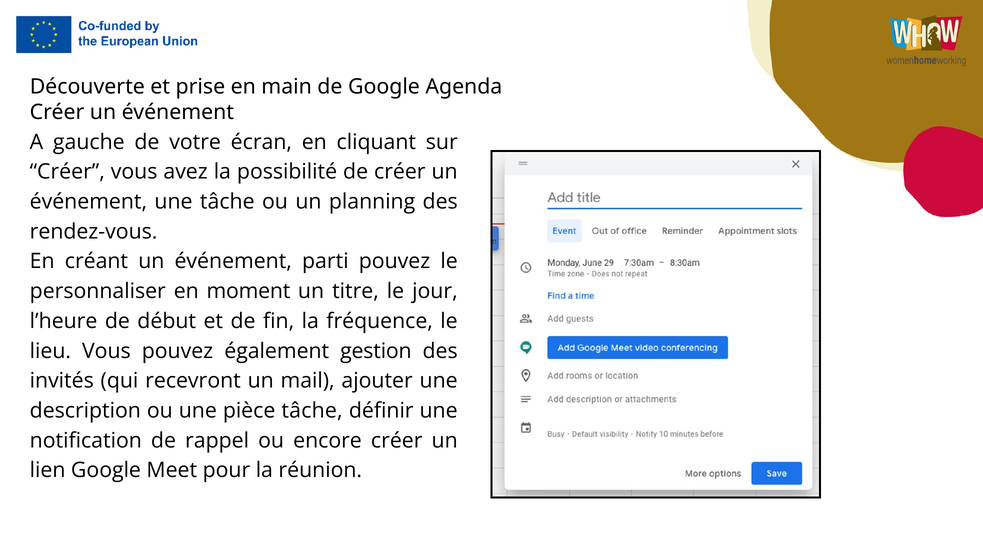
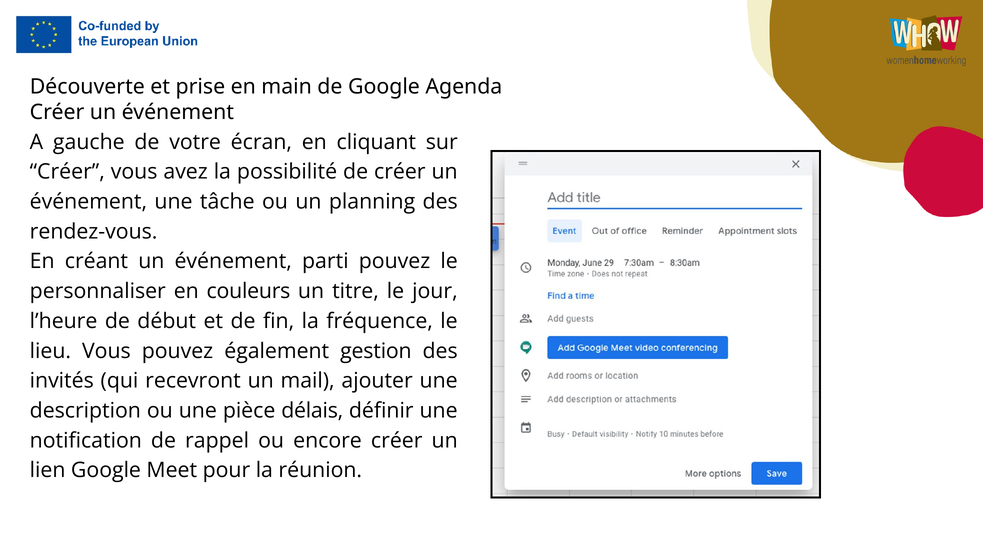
moment: moment -> couleurs
pièce tâche: tâche -> délais
